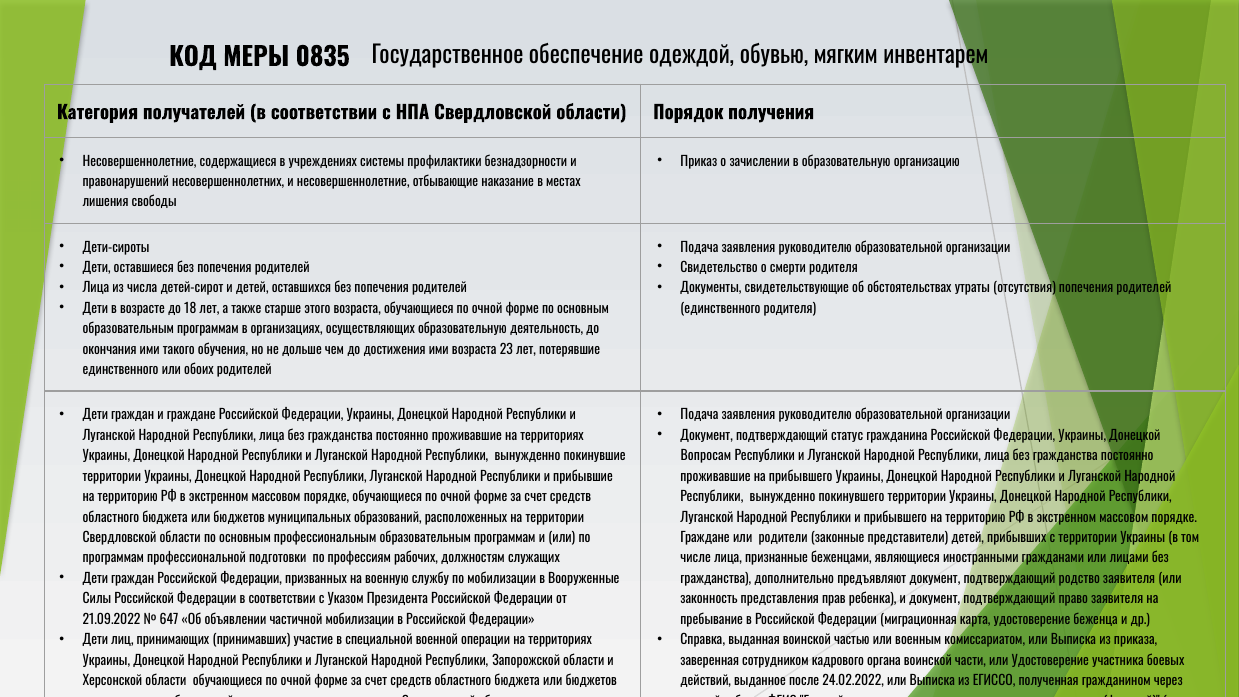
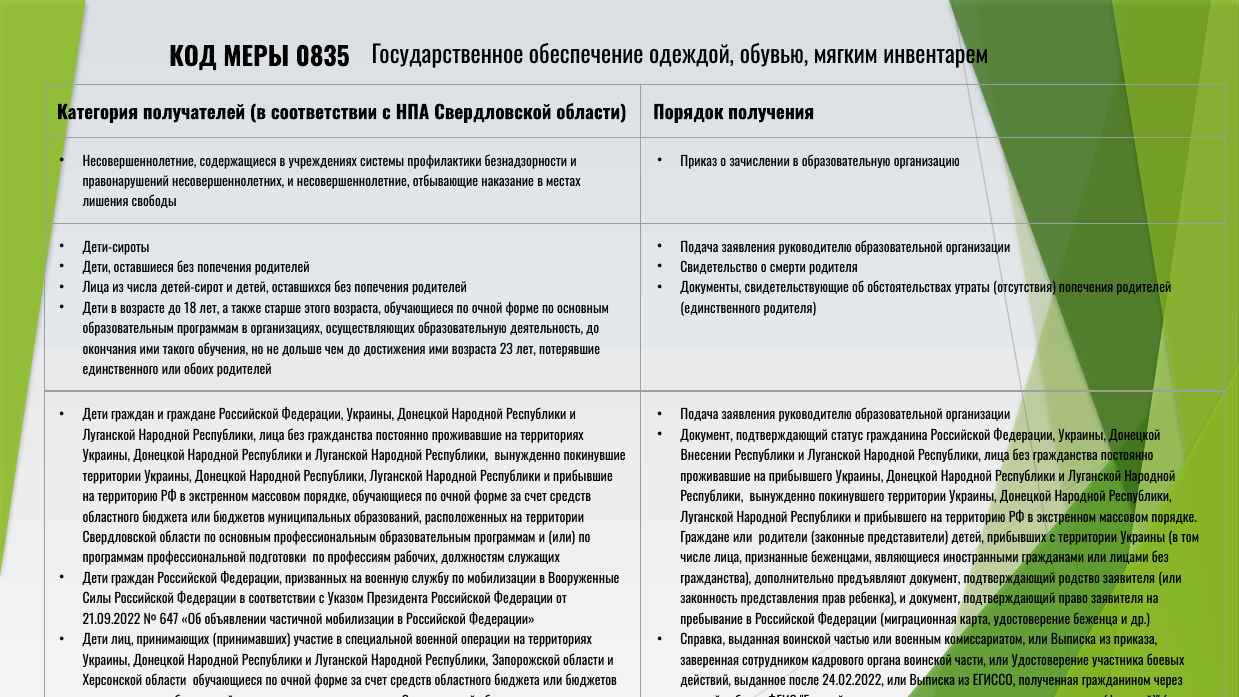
Вопросам: Вопросам -> Внесении
